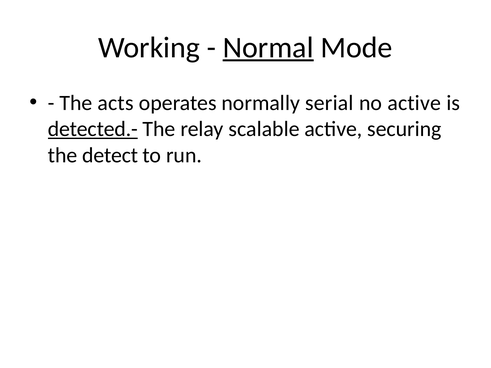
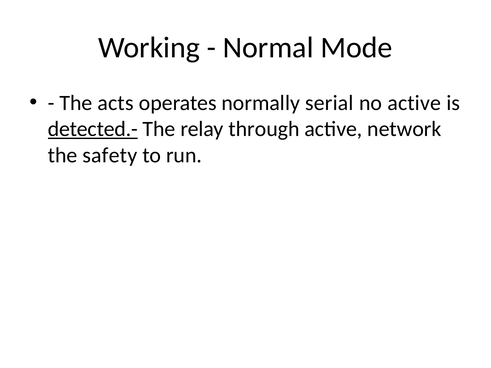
Normal underline: present -> none
scalable: scalable -> through
securing: securing -> network
detect: detect -> safety
